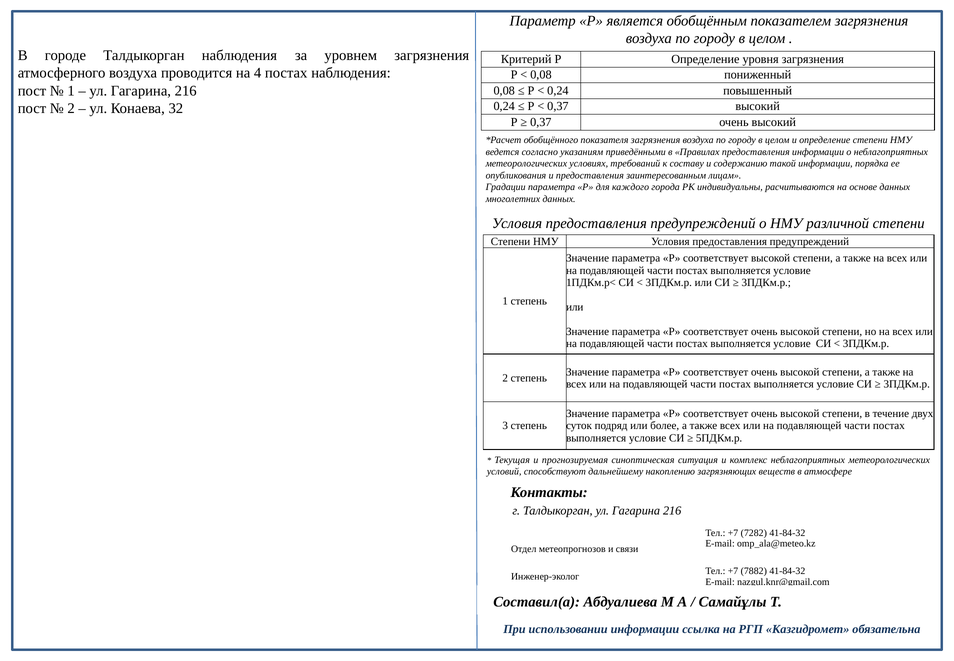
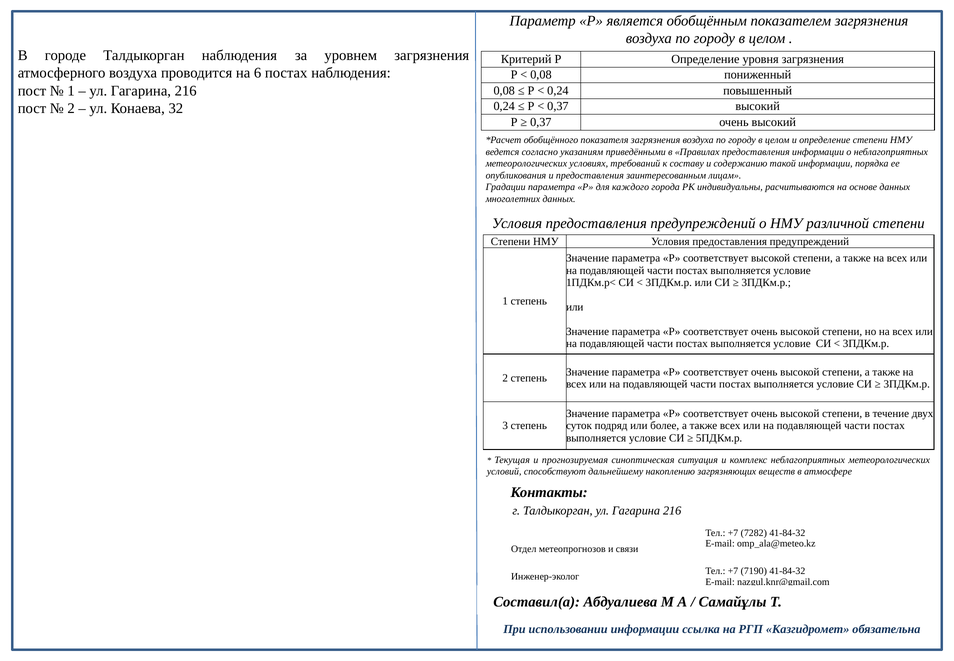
4: 4 -> 6
7882: 7882 -> 7190
